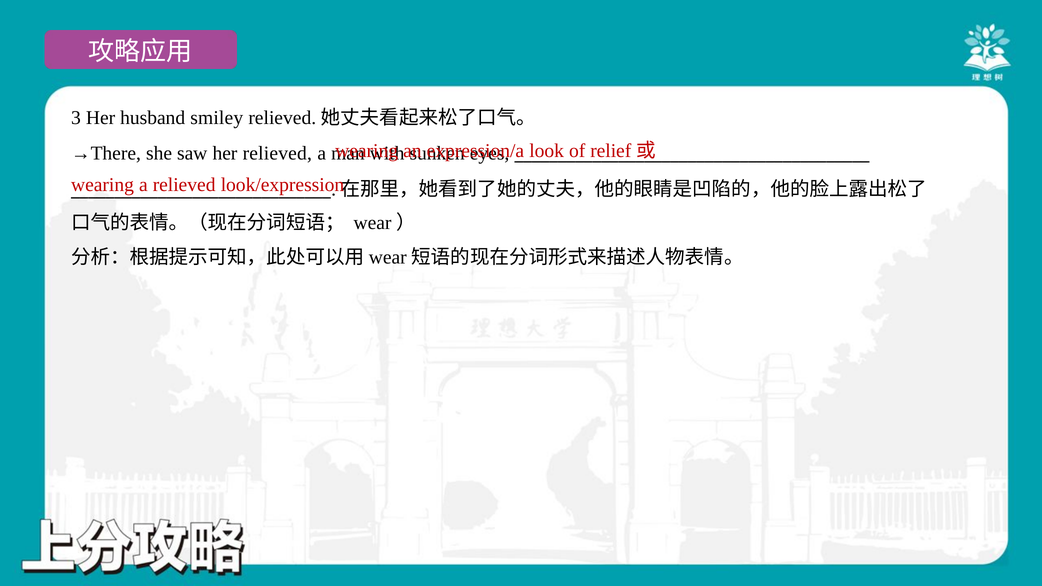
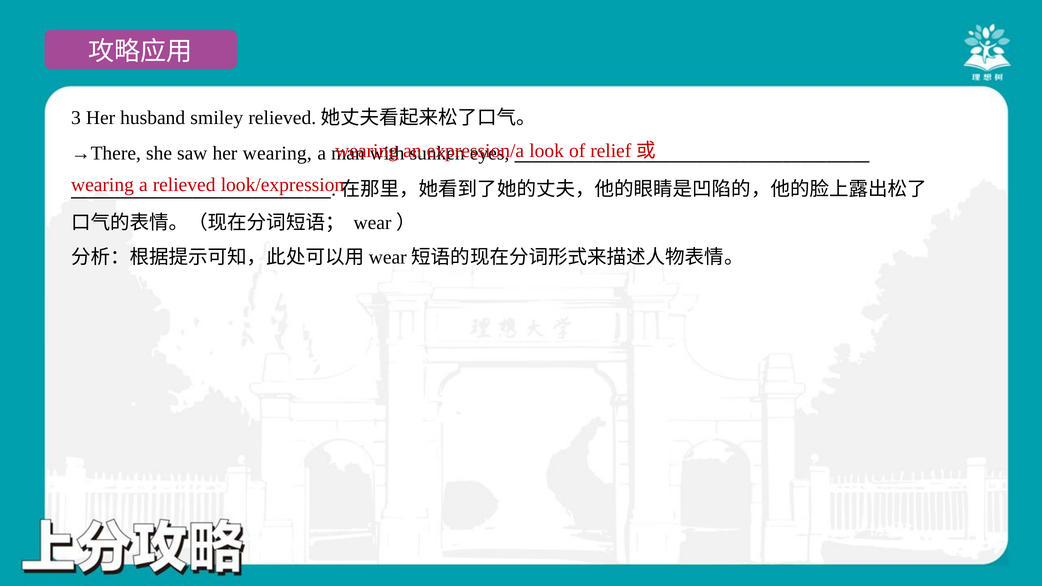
her relieved: relieved -> wearing
